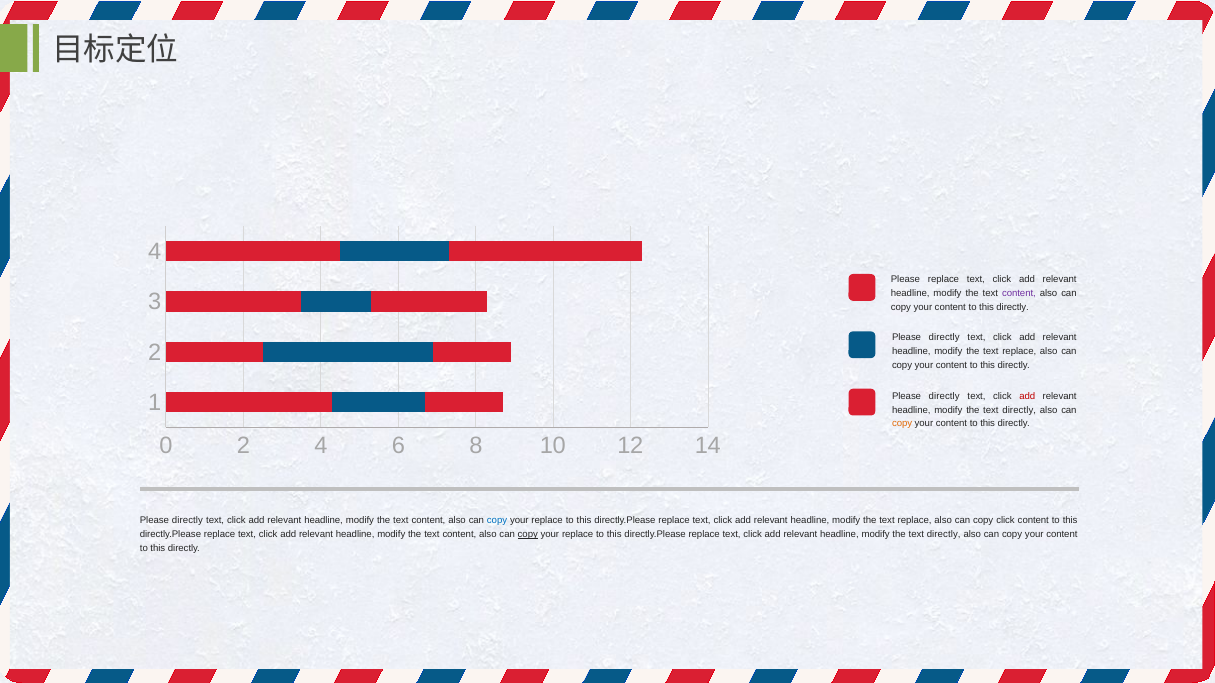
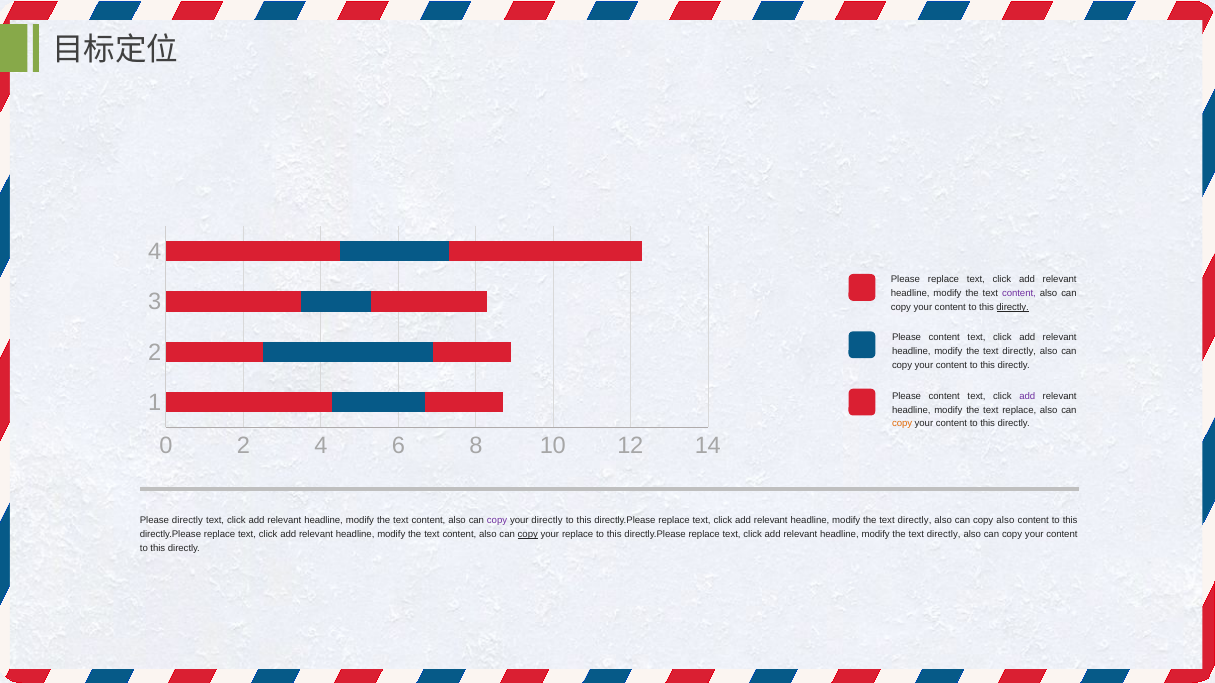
directly at (1013, 307) underline: none -> present
directly at (944, 338): directly -> content
replace at (1019, 352): replace -> directly
directly at (944, 396): directly -> content
add at (1027, 396) colour: red -> purple
directly at (1019, 410): directly -> replace
copy at (497, 521) colour: blue -> purple
replace at (547, 521): replace -> directly
replace at (915, 521): replace -> directly
copy click: click -> also
